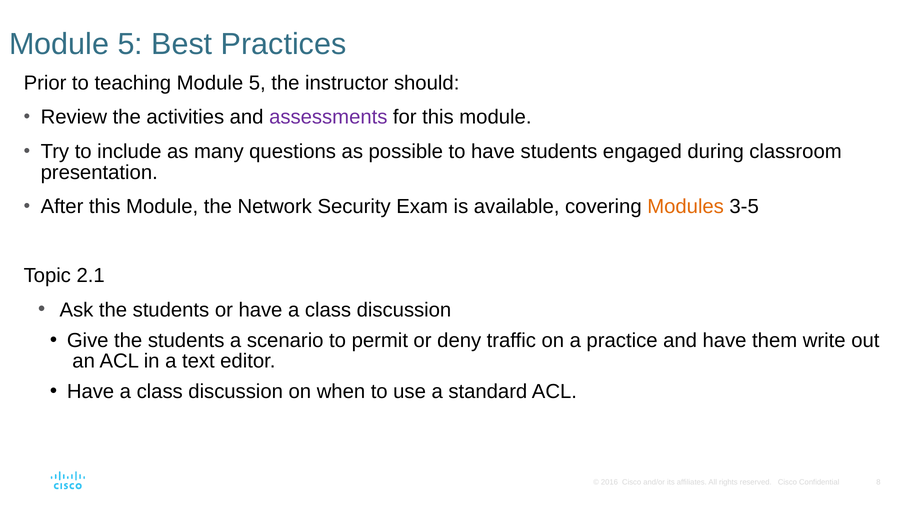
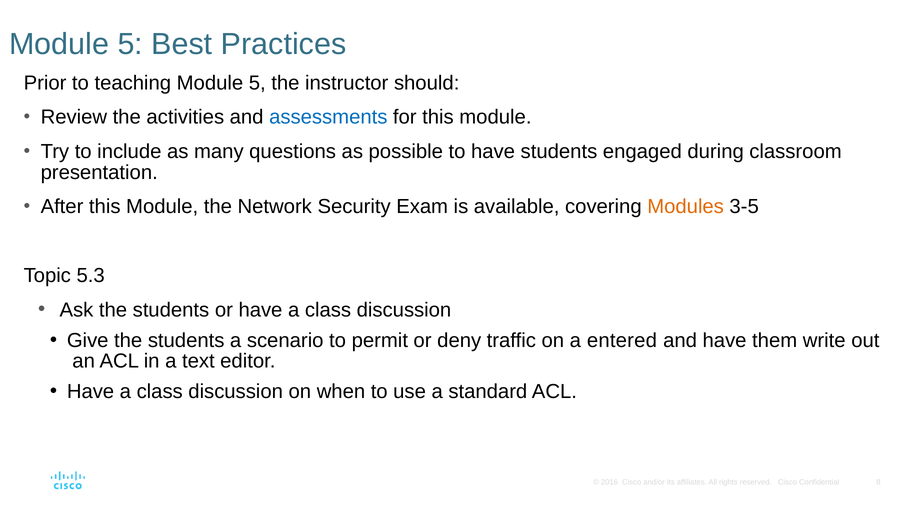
assessments colour: purple -> blue
2.1: 2.1 -> 5.3
practice: practice -> entered
